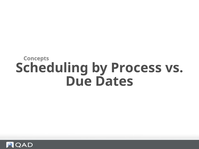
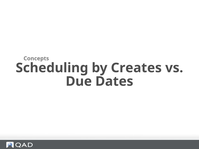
Process: Process -> Creates
